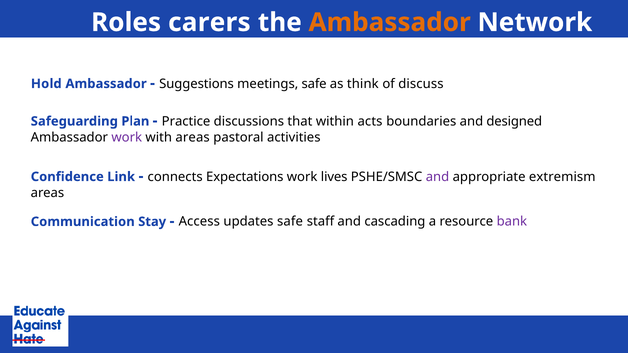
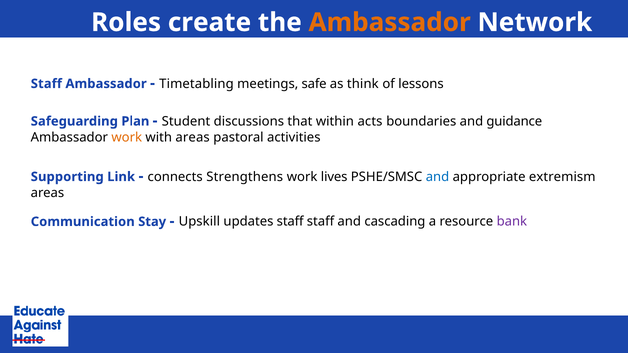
carers: carers -> create
Hold at (46, 84): Hold -> Staff
Suggestions: Suggestions -> Timetabling
discuss: discuss -> lessons
Practice: Practice -> Student
designed: designed -> guidance
work at (127, 138) colour: purple -> orange
Confidence: Confidence -> Supporting
Expectations: Expectations -> Strengthens
and at (438, 177) colour: purple -> blue
Access: Access -> Upskill
updates safe: safe -> staff
